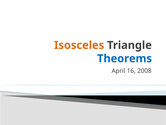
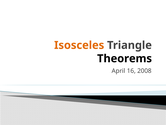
Theorems colour: blue -> black
